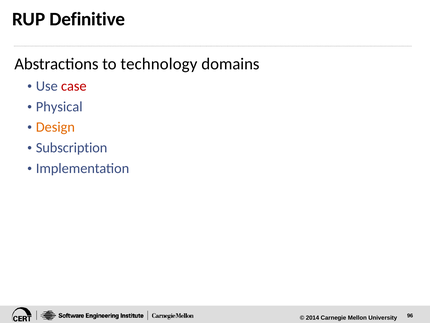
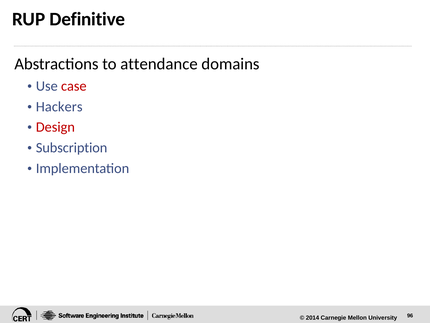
technology: technology -> attendance
Physical: Physical -> Hackers
Design colour: orange -> red
